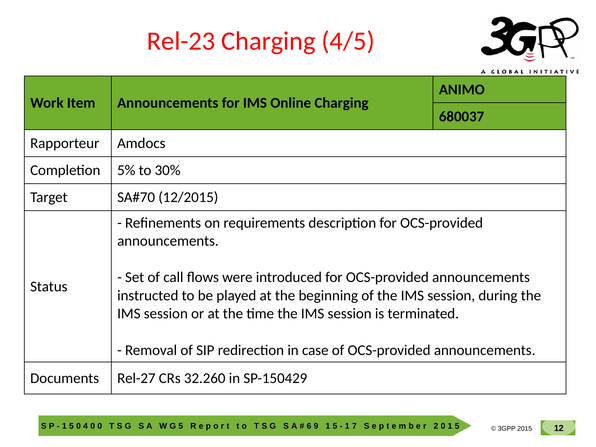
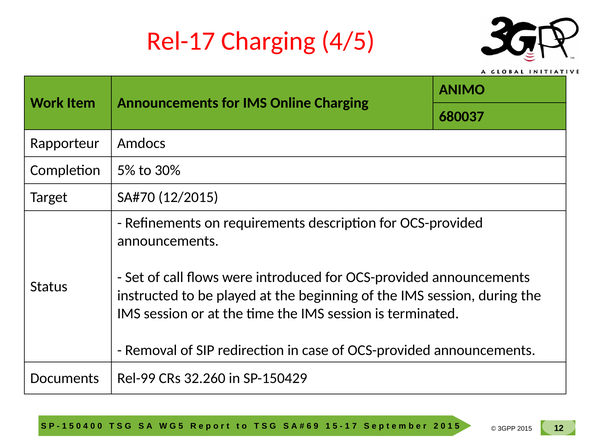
Rel-23: Rel-23 -> Rel-17
Rel-27: Rel-27 -> Rel-99
